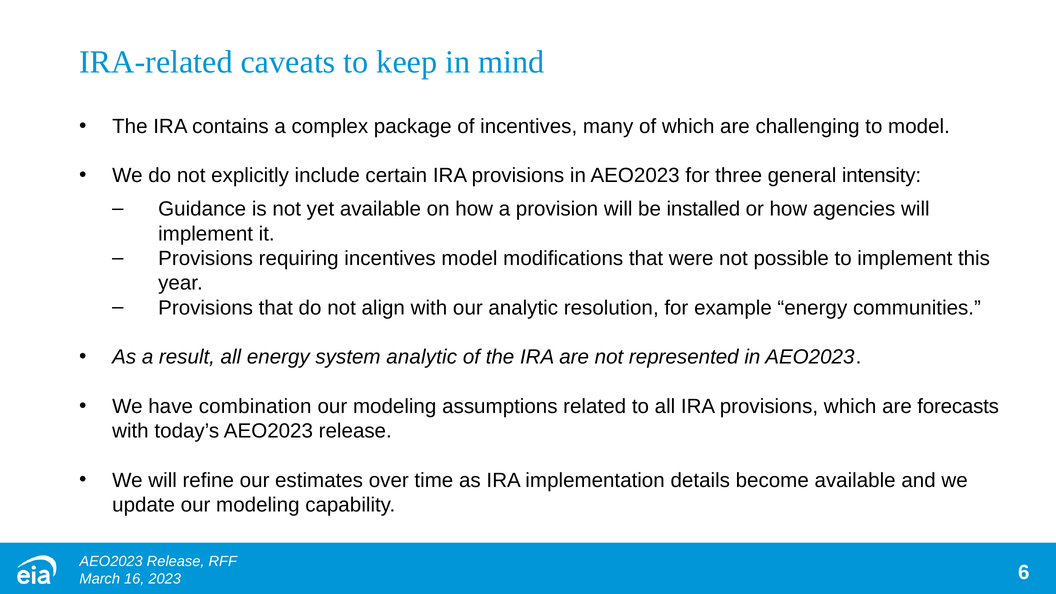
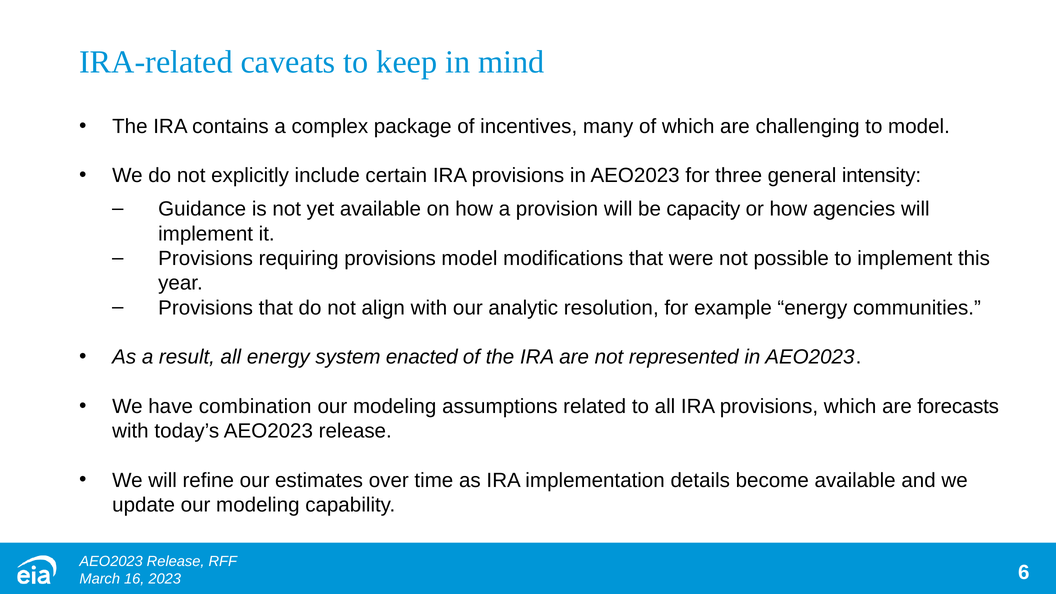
installed: installed -> capacity
requiring incentives: incentives -> provisions
system analytic: analytic -> enacted
